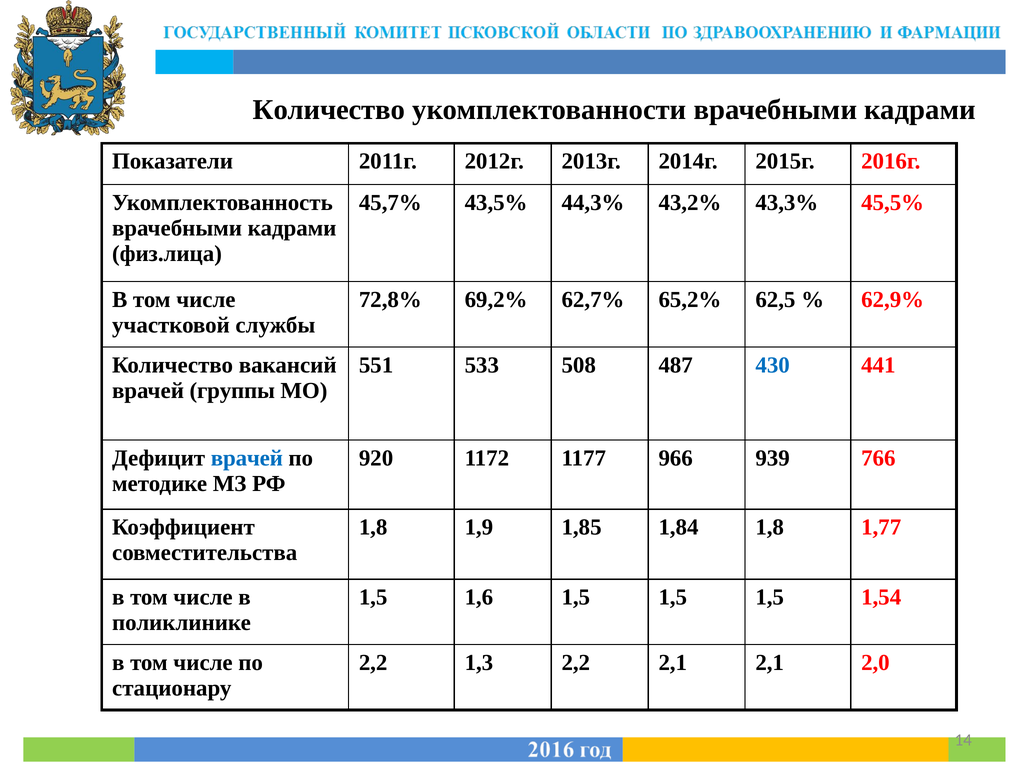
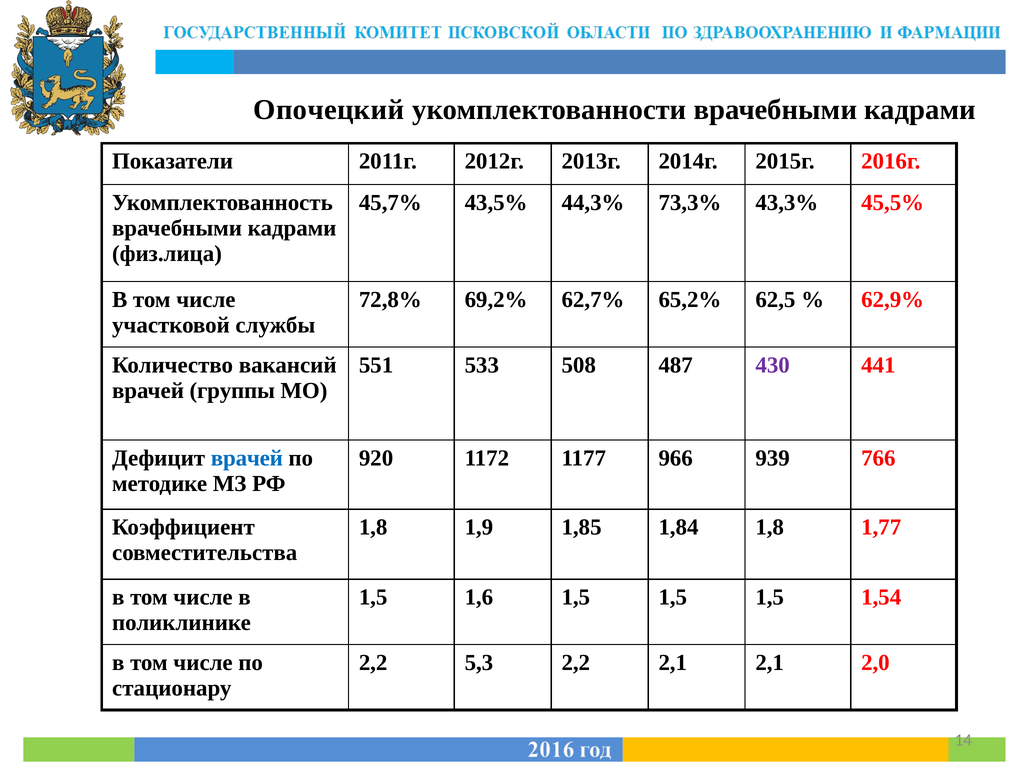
Количество at (329, 110): Количество -> Опочецкий
43,2%: 43,2% -> 73,3%
430 colour: blue -> purple
1,3: 1,3 -> 5,3
